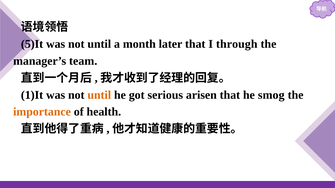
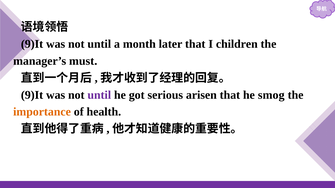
5)It at (32, 44): 5)It -> 9)It
through: through -> children
team: team -> must
1)It at (32, 95): 1)It -> 9)It
until at (99, 95) colour: orange -> purple
